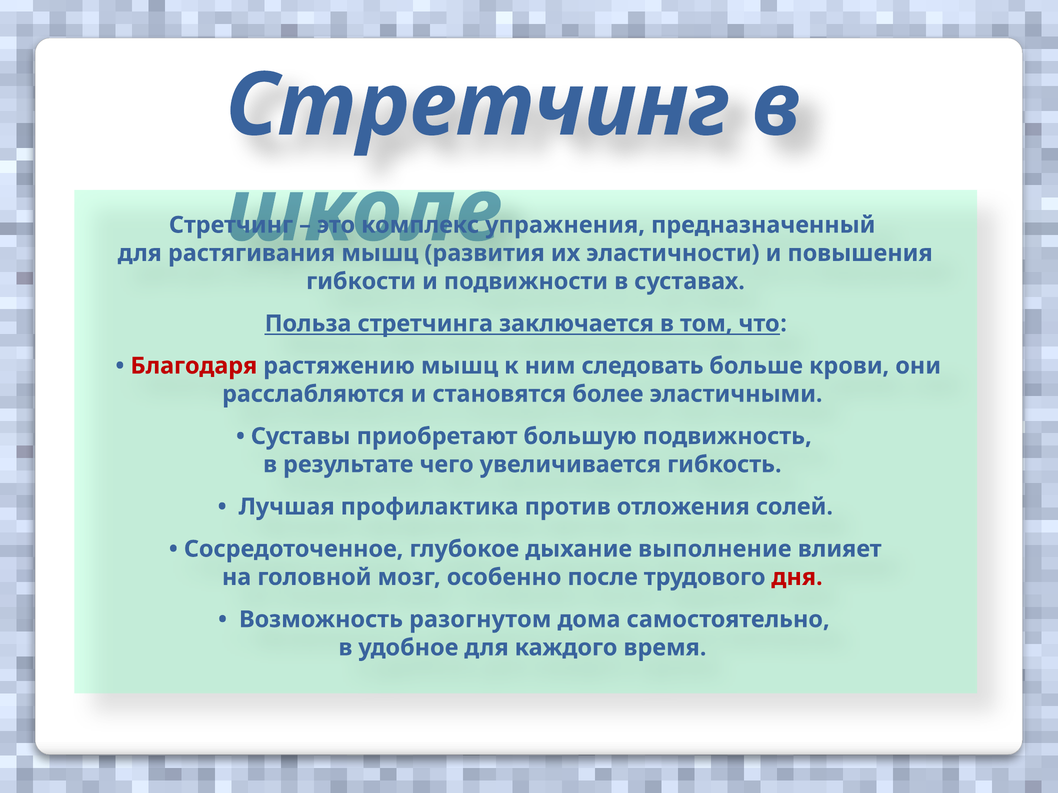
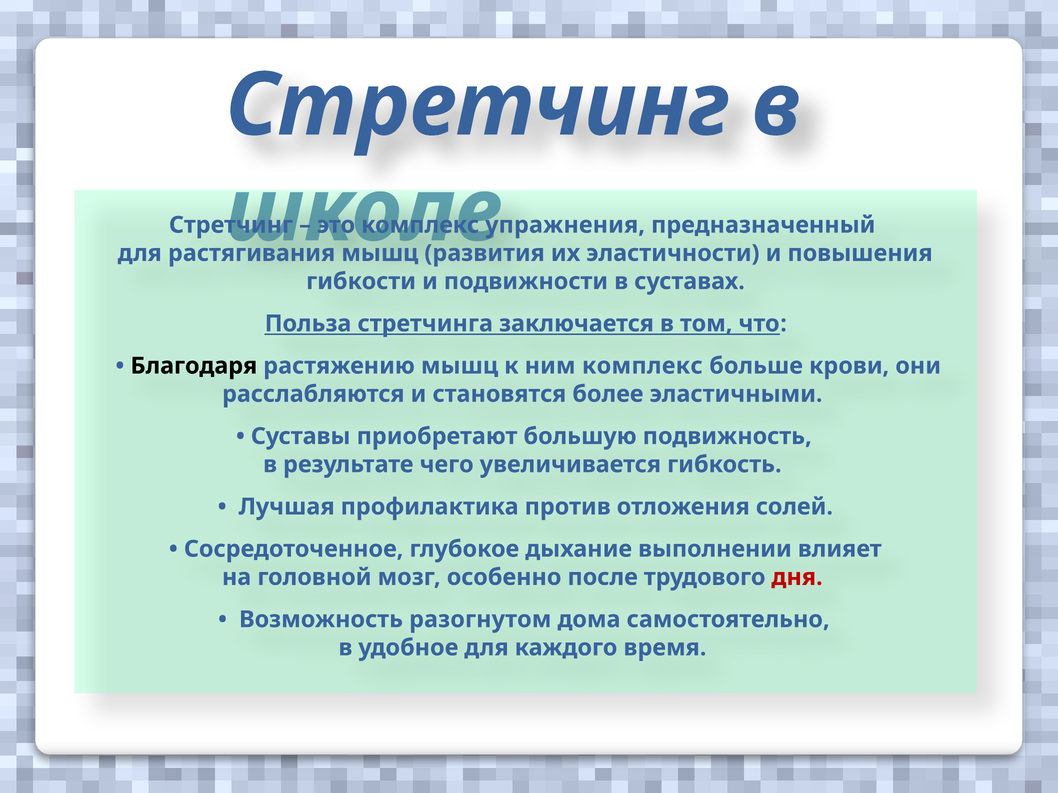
Благодаря colour: red -> black
ним следовать: следовать -> комплекс
выполнение: выполнение -> выполнении
